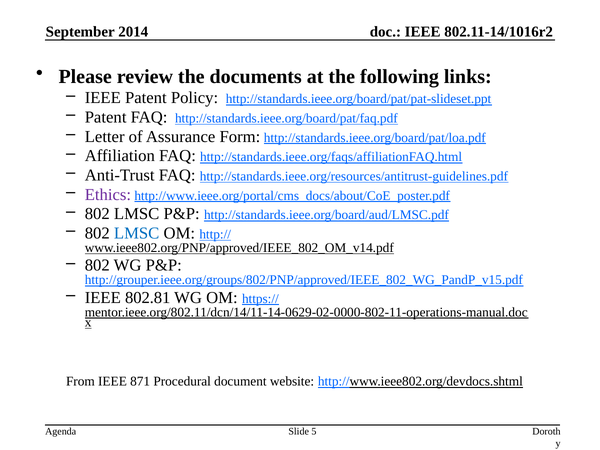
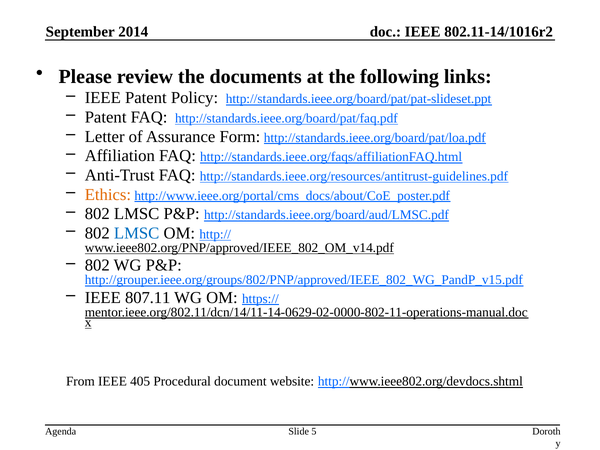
Ethics colour: purple -> orange
802.81: 802.81 -> 807.11
871: 871 -> 405
